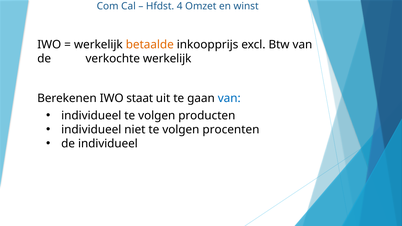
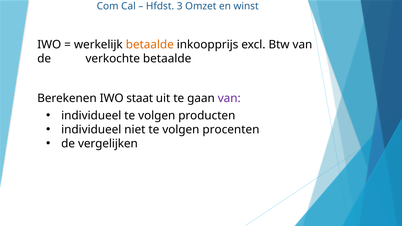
4: 4 -> 3
verkochte werkelijk: werkelijk -> betaalde
van at (229, 98) colour: blue -> purple
de individueel: individueel -> vergelijken
